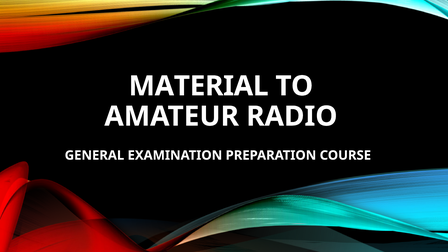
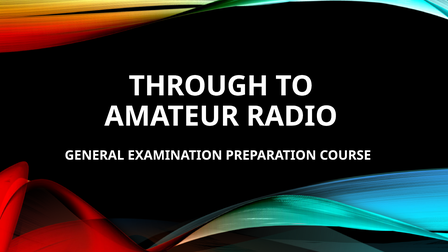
MATERIAL: MATERIAL -> THROUGH
